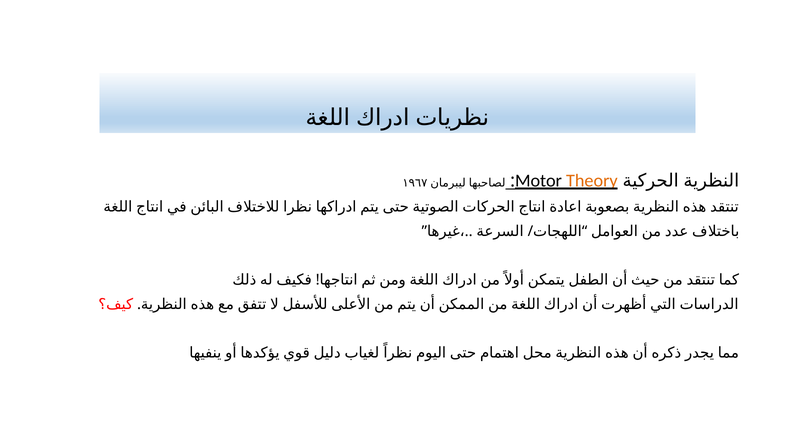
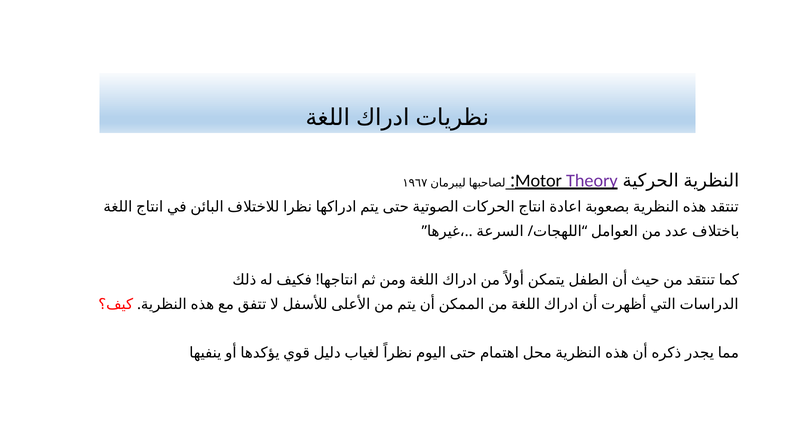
Theory colour: orange -> purple
